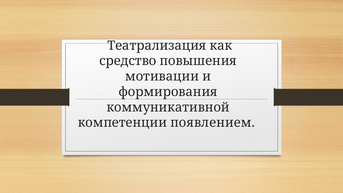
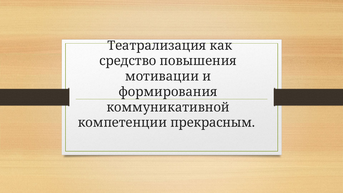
появлением: появлением -> прекрасным
